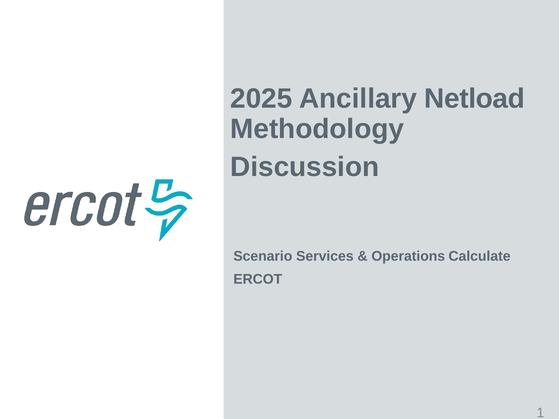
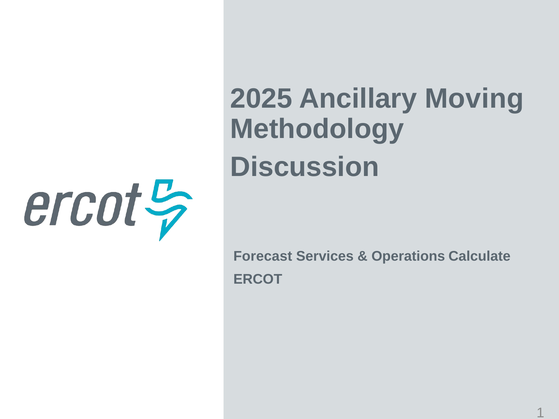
Netload: Netload -> Moving
Scenario: Scenario -> Forecast
